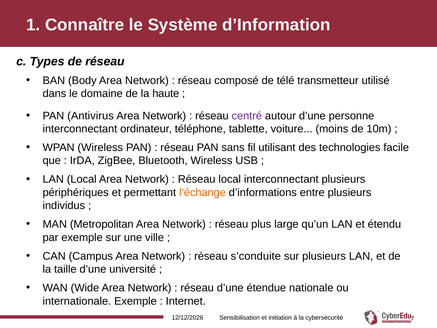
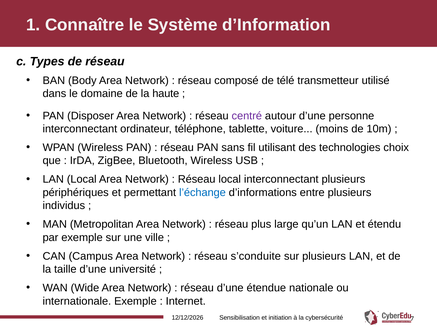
Antivirus: Antivirus -> Disposer
facile: facile -> choix
l’échange colour: orange -> blue
